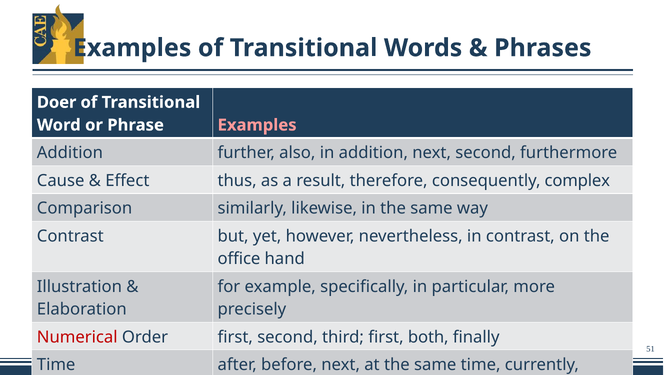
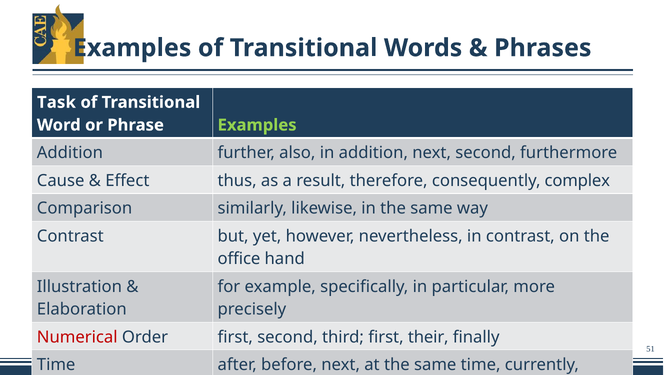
Doer: Doer -> Task
Examples at (257, 125) colour: pink -> light green
both: both -> their
